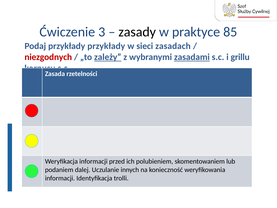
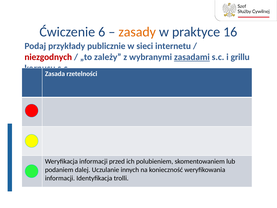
3: 3 -> 6
zasady colour: black -> orange
85: 85 -> 16
przykłady przykłady: przykłady -> publicznie
zasadach: zasadach -> internetu
zależy underline: present -> none
